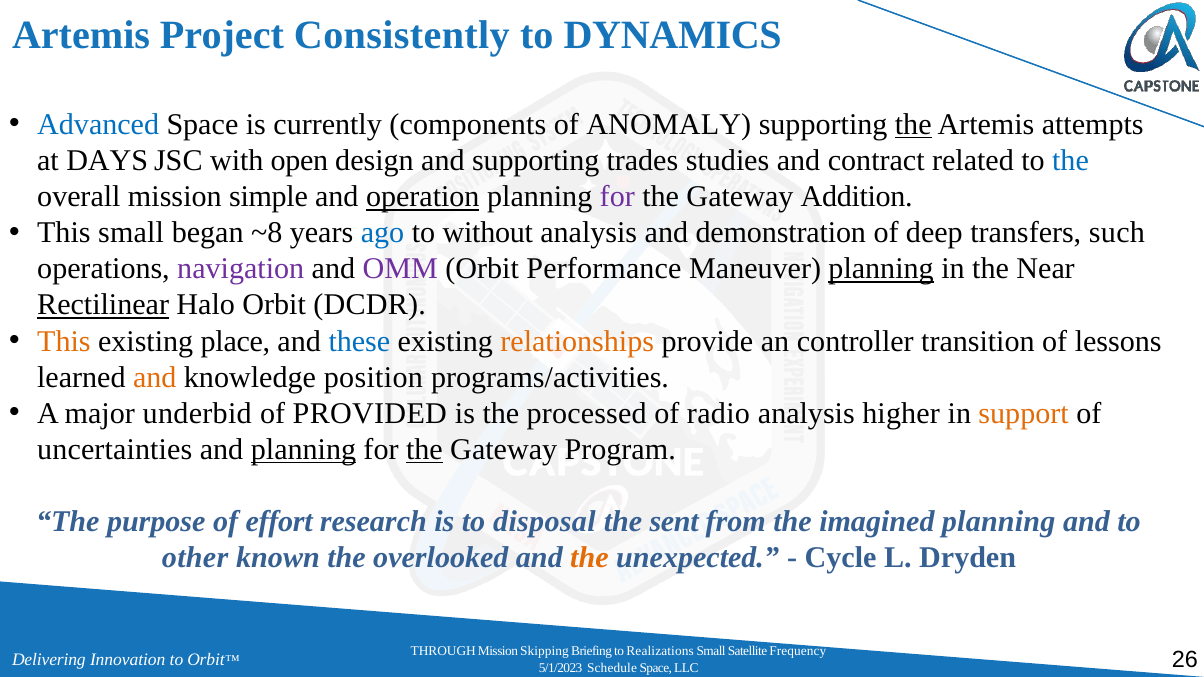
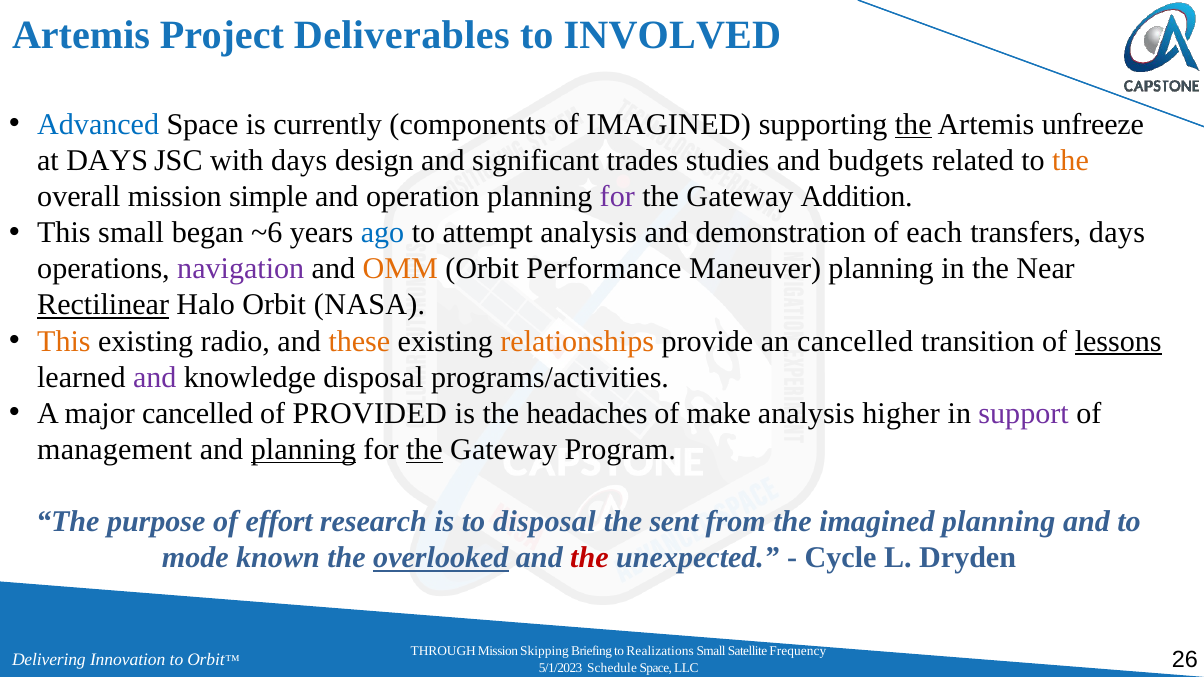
Consistently: Consistently -> Deliverables
DYNAMICS: DYNAMICS -> INVOLVED
of ANOMALY: ANOMALY -> IMAGINED
attempts: attempts -> unfreeze
with open: open -> days
and supporting: supporting -> significant
contract: contract -> budgets
the at (1071, 161) colour: blue -> orange
operation underline: present -> none
~8: ~8 -> ~6
without: without -> attempt
deep: deep -> each
transfers such: such -> days
OMM colour: purple -> orange
planning at (881, 269) underline: present -> none
DCDR: DCDR -> NASA
place: place -> radio
these colour: blue -> orange
an controller: controller -> cancelled
lessons underline: none -> present
and at (155, 377) colour: orange -> purple
knowledge position: position -> disposal
major underbid: underbid -> cancelled
processed: processed -> headaches
radio: radio -> make
support colour: orange -> purple
uncertainties: uncertainties -> management
other: other -> mode
overlooked underline: none -> present
the at (589, 558) colour: orange -> red
